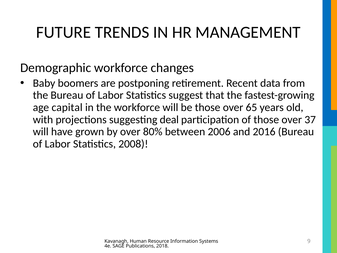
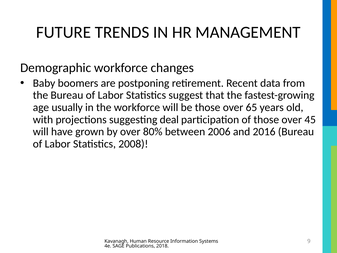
capital: capital -> usually
37: 37 -> 45
